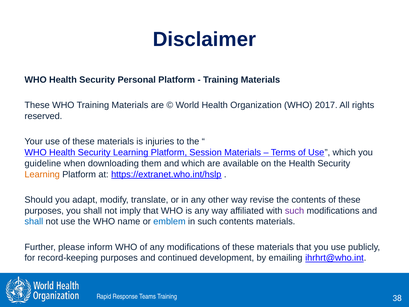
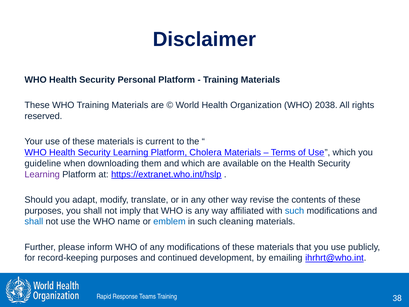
2017: 2017 -> 2038
injuries: injuries -> current
Session: Session -> Cholera
Learning at (42, 174) colour: orange -> purple
such at (295, 211) colour: purple -> blue
such contents: contents -> cleaning
